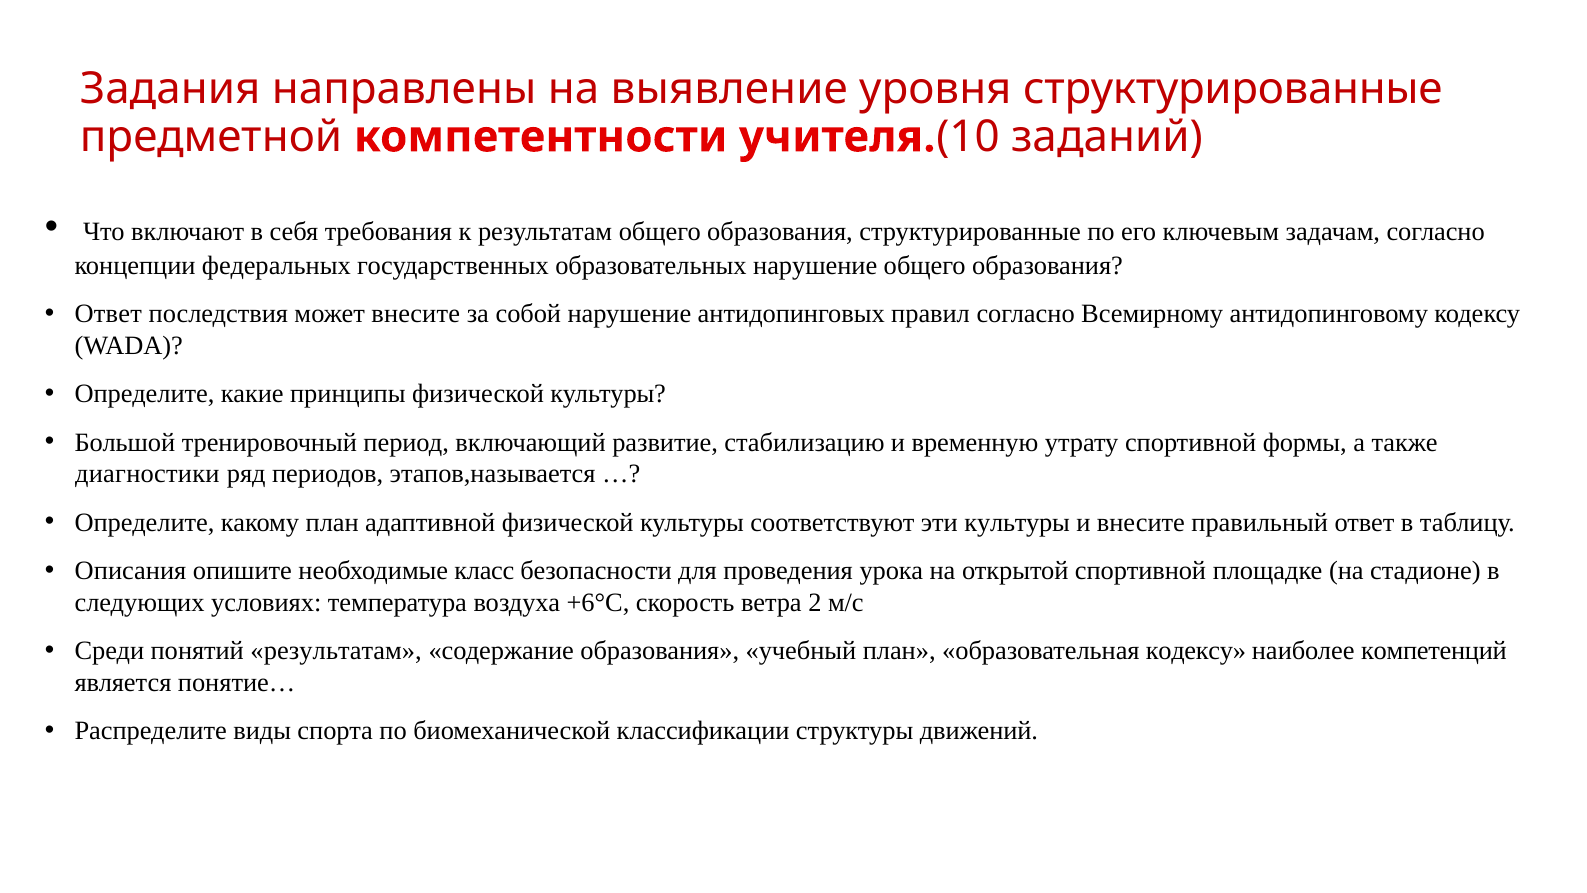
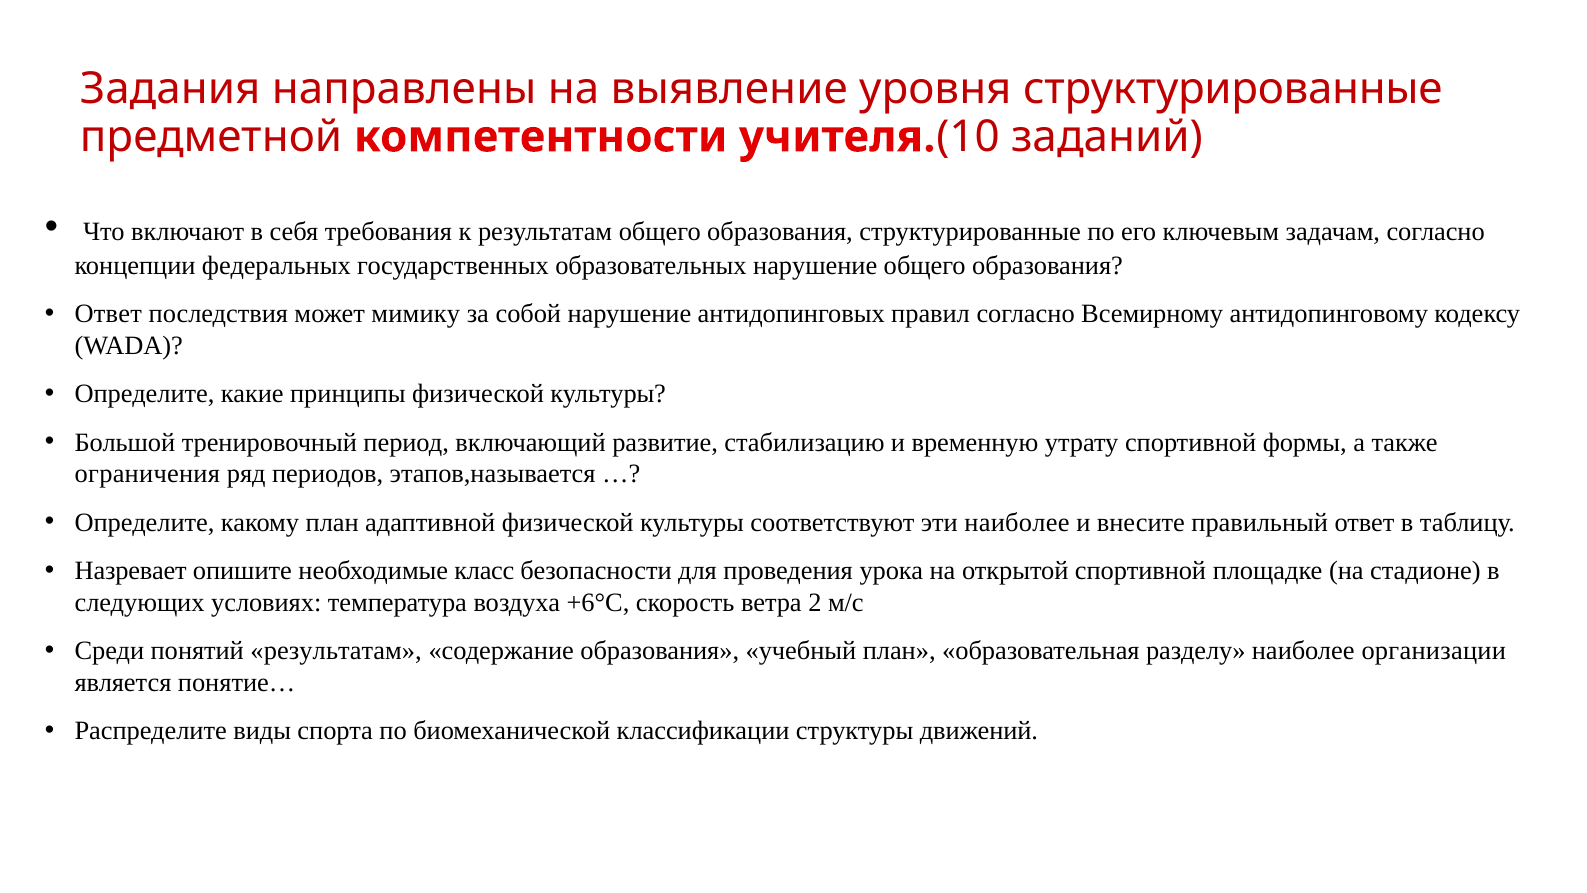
может внесите: внесите -> мимику
диагностики: диагностики -> ограничения
эти культуры: культуры -> наиболее
Описания: Описания -> Назревает
образовательная кодексу: кодексу -> разделу
компетенций: компетенций -> организации
